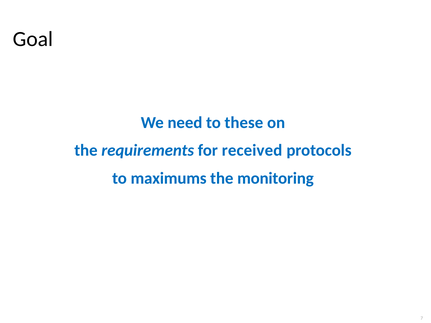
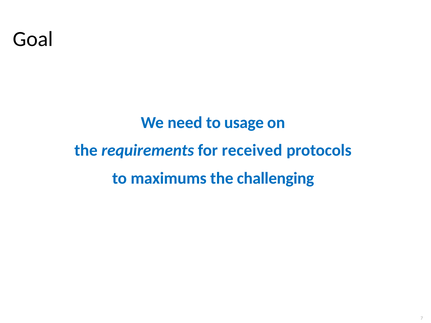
these: these -> usage
monitoring: monitoring -> challenging
